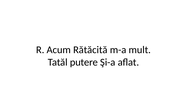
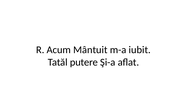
Rătăcită: Rătăcită -> Mântuit
mult: mult -> iubit
